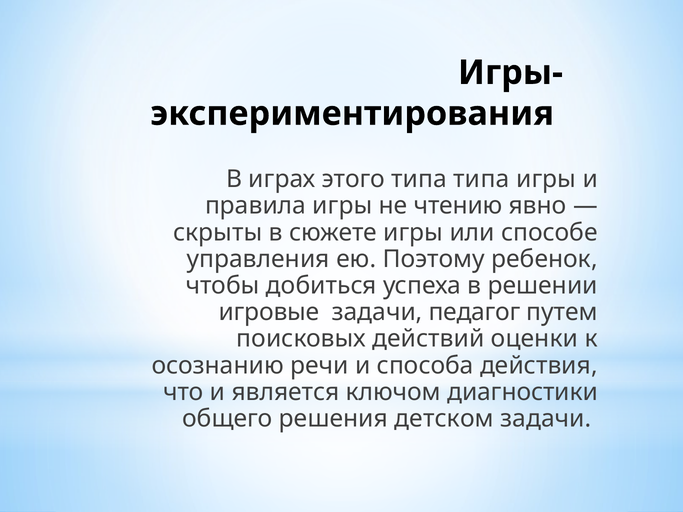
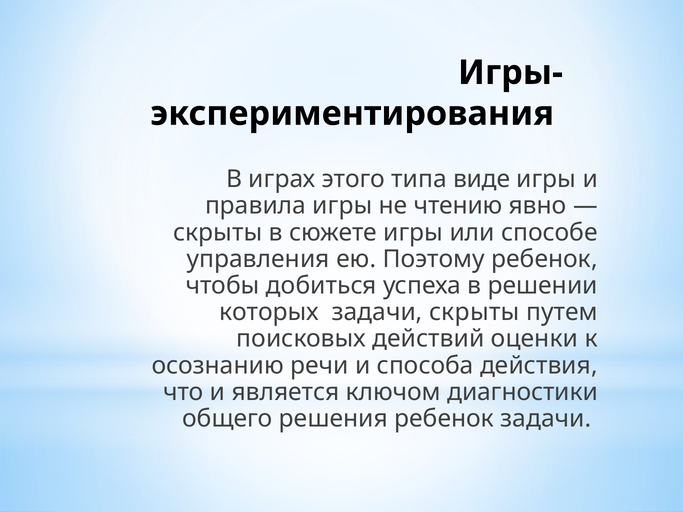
типа типа: типа -> виде
игровые: игровые -> которых
задачи педагог: педагог -> скрыты
решения детском: детском -> ребенок
